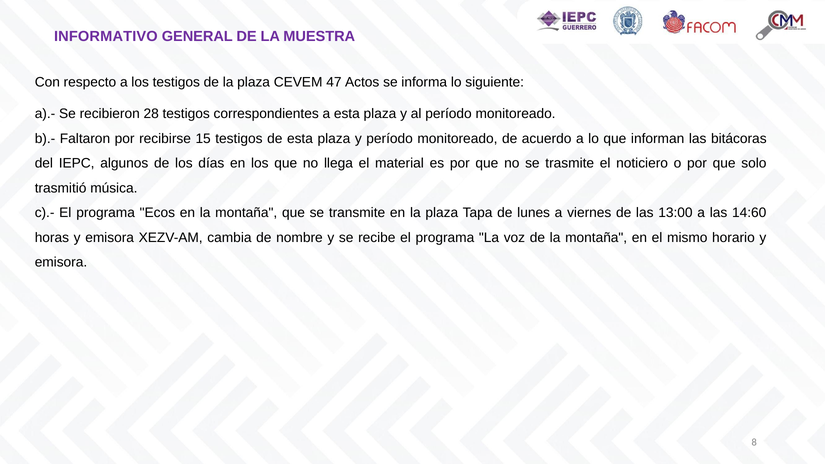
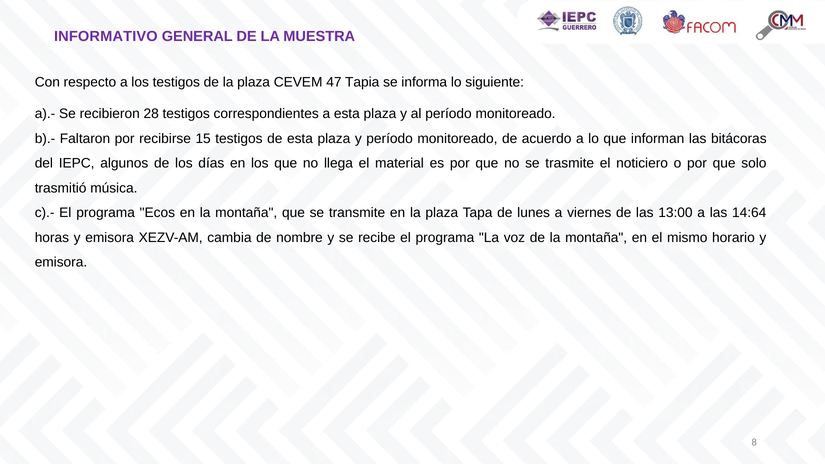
Actos: Actos -> Tapia
14:60: 14:60 -> 14:64
